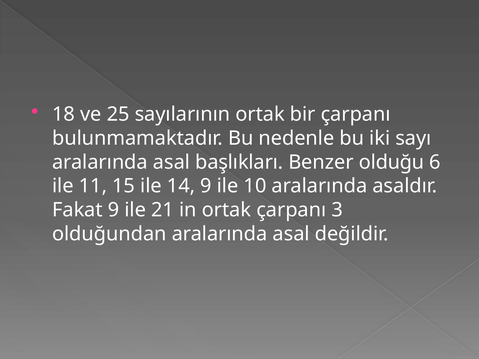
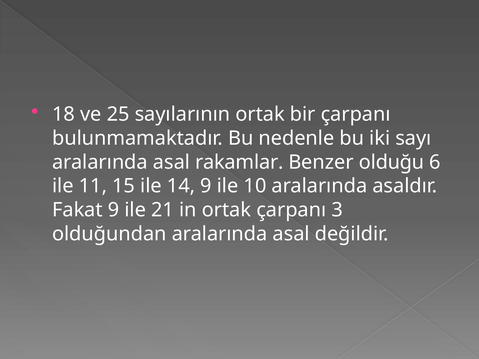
başlıkları: başlıkları -> rakamlar
